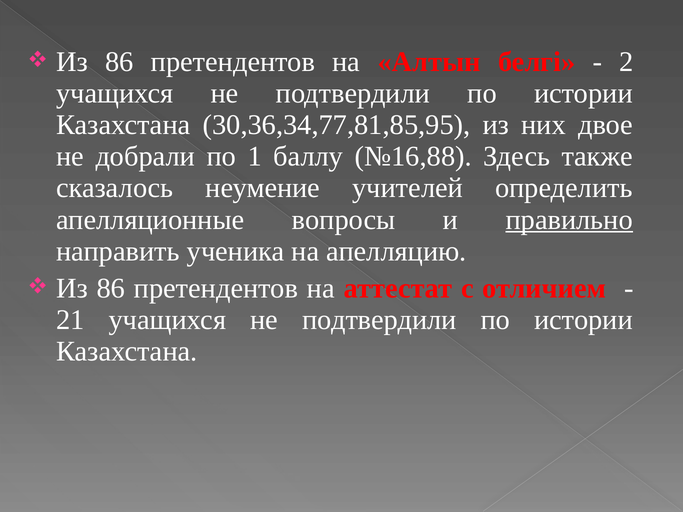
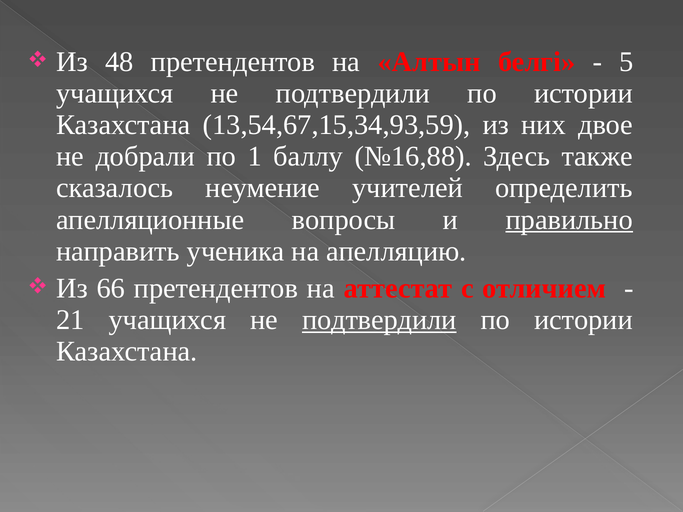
86 at (119, 62): 86 -> 48
2: 2 -> 5
30,36,34,77,81,85,95: 30,36,34,77,81,85,95 -> 13,54,67,15,34,93,59
86 at (111, 289): 86 -> 66
подтвердили at (379, 320) underline: none -> present
